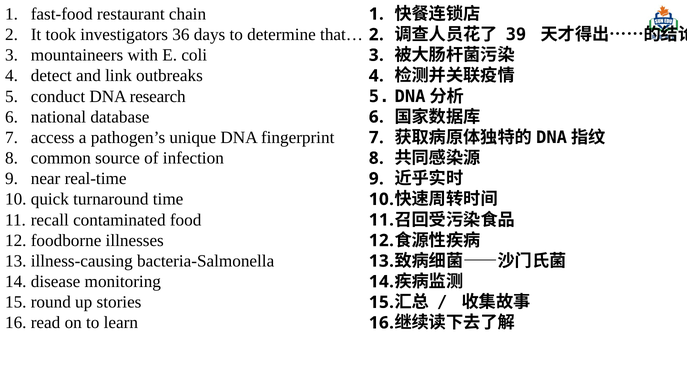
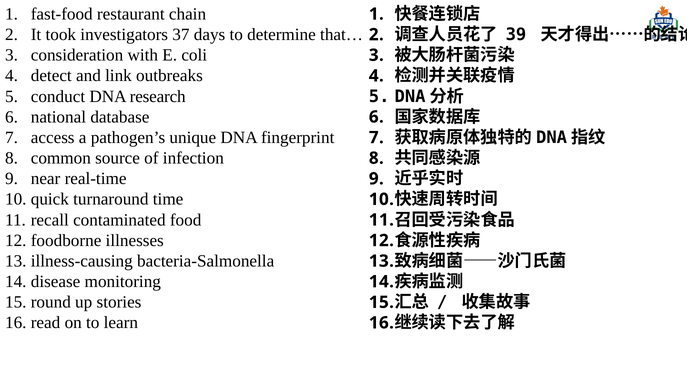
36: 36 -> 37
mountaineers: mountaineers -> consideration
